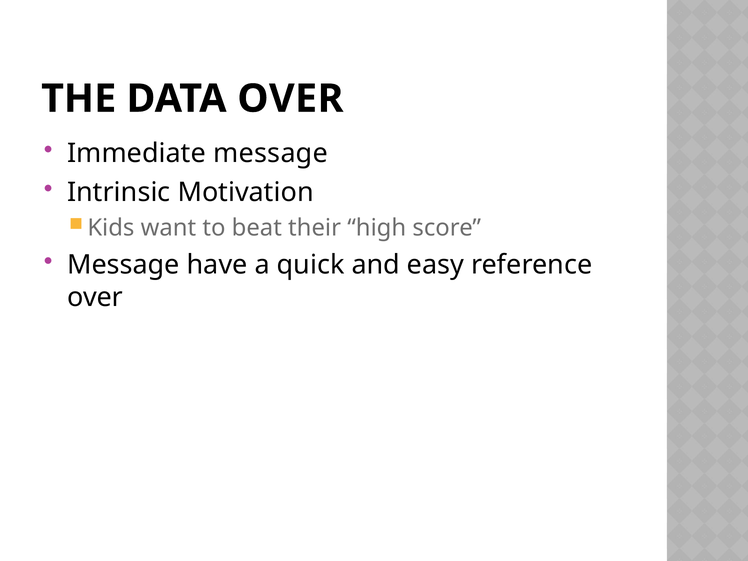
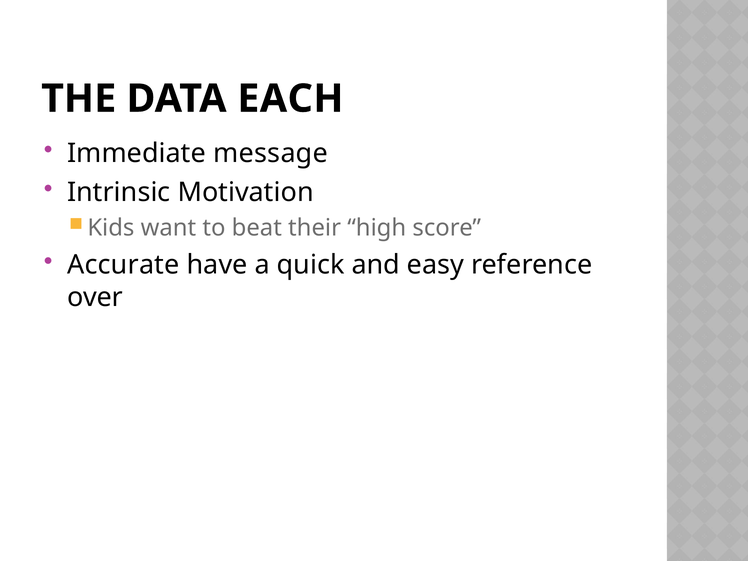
DATA OVER: OVER -> EACH
Message at (123, 265): Message -> Accurate
